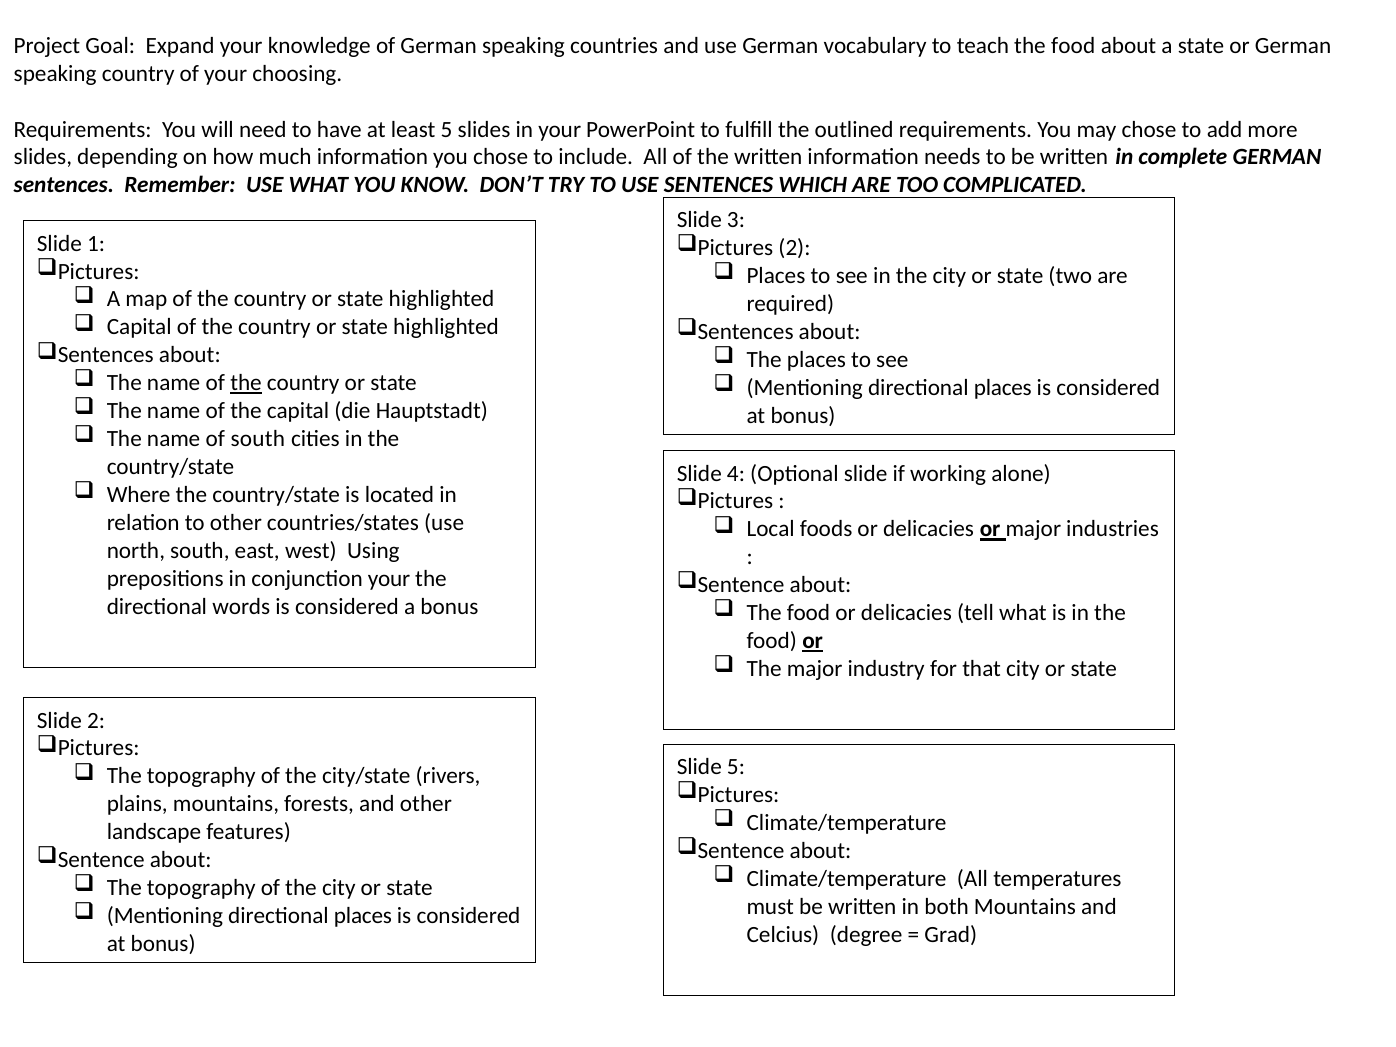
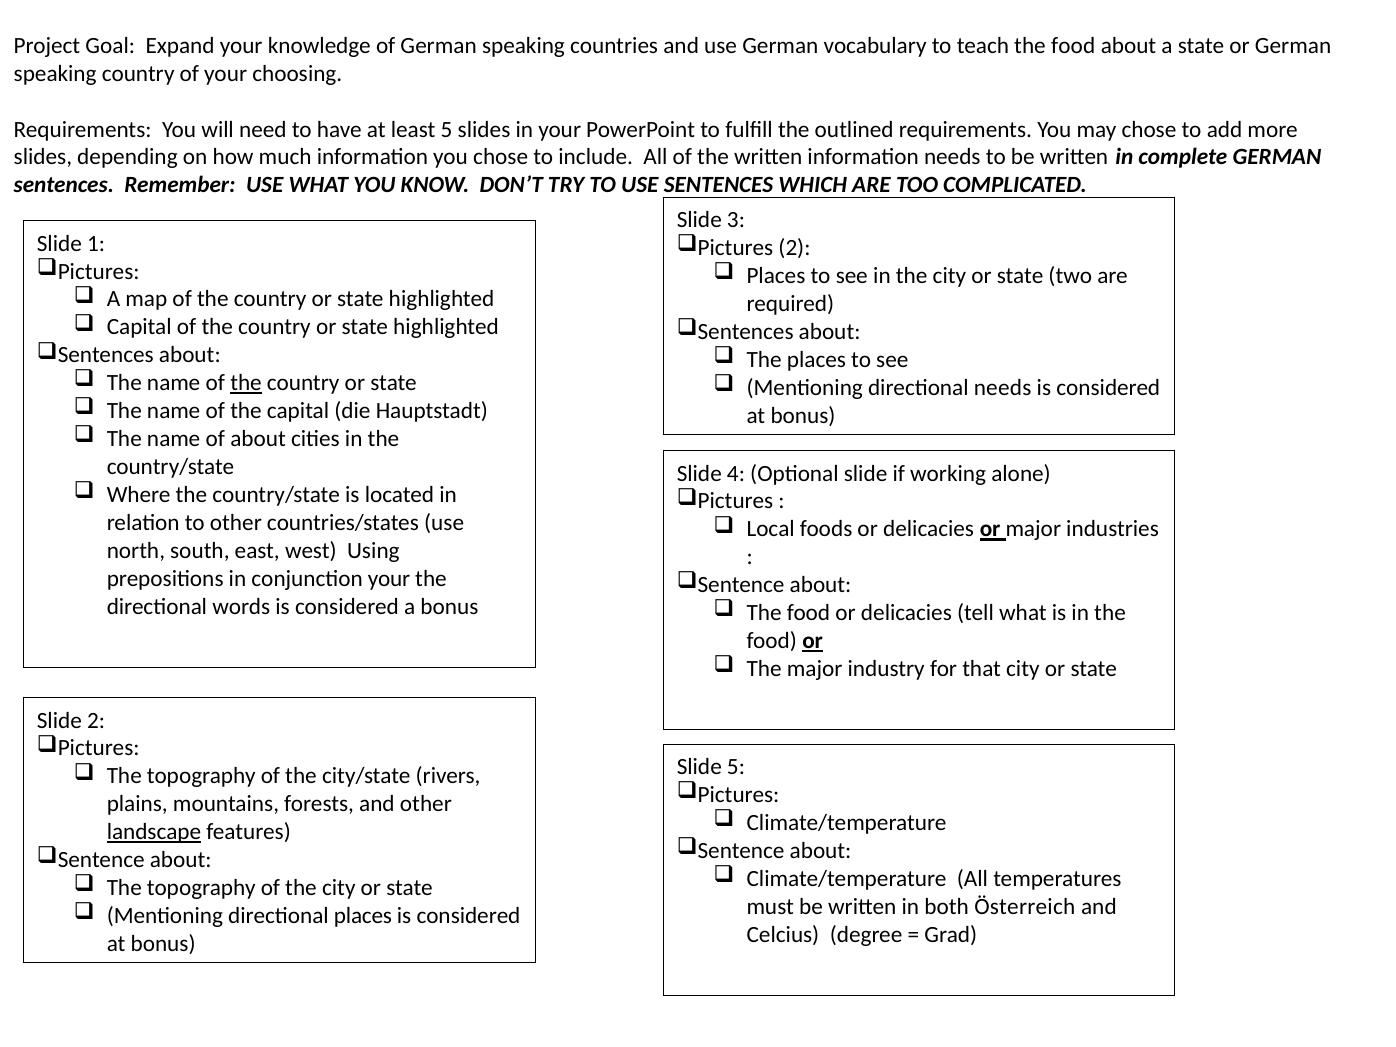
places at (1003, 388): places -> needs
of south: south -> about
landscape underline: none -> present
both Mountains: Mountains -> Österreich
